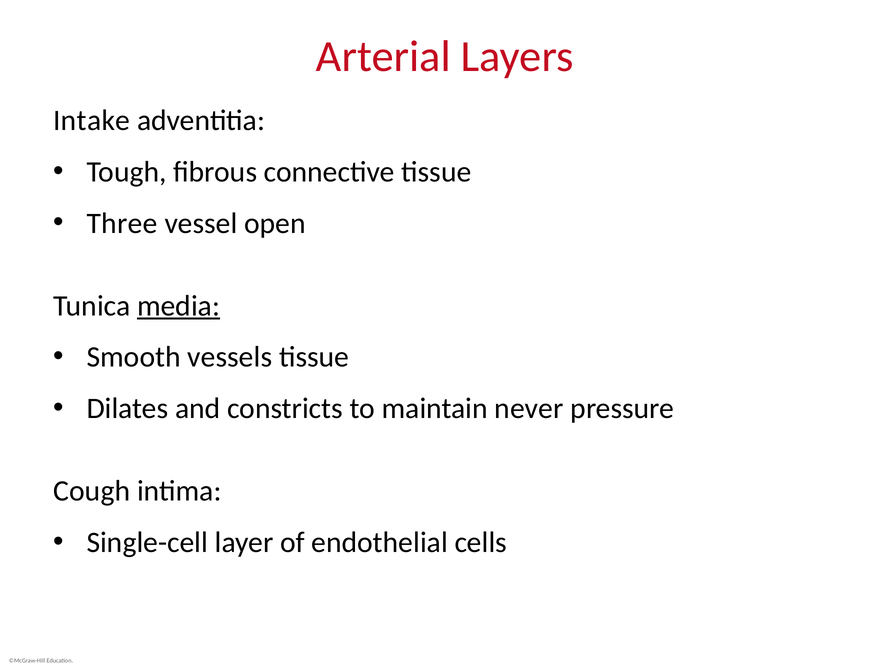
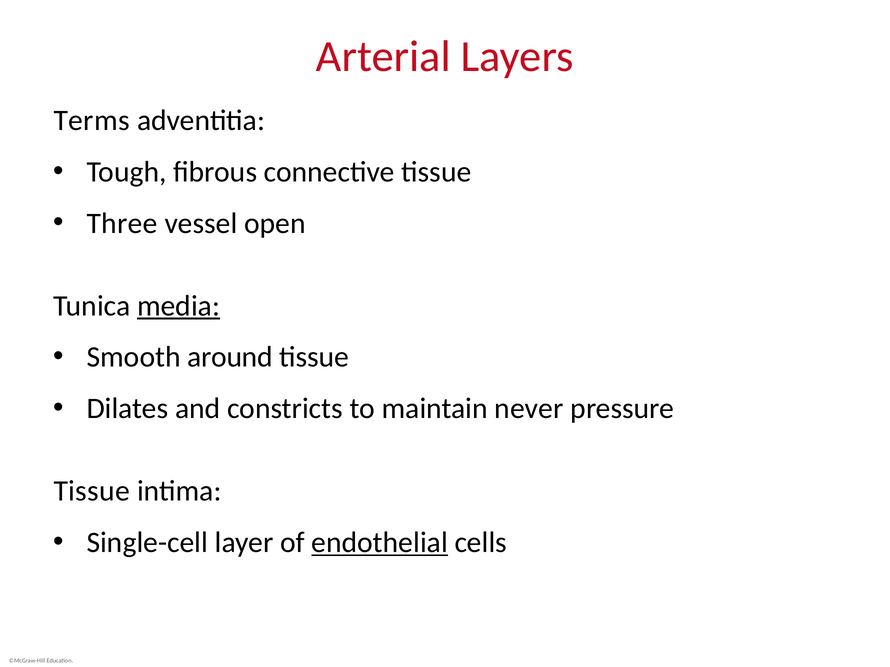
Intake: Intake -> Terms
vessels: vessels -> around
Cough at (92, 491): Cough -> Tissue
endothelial underline: none -> present
